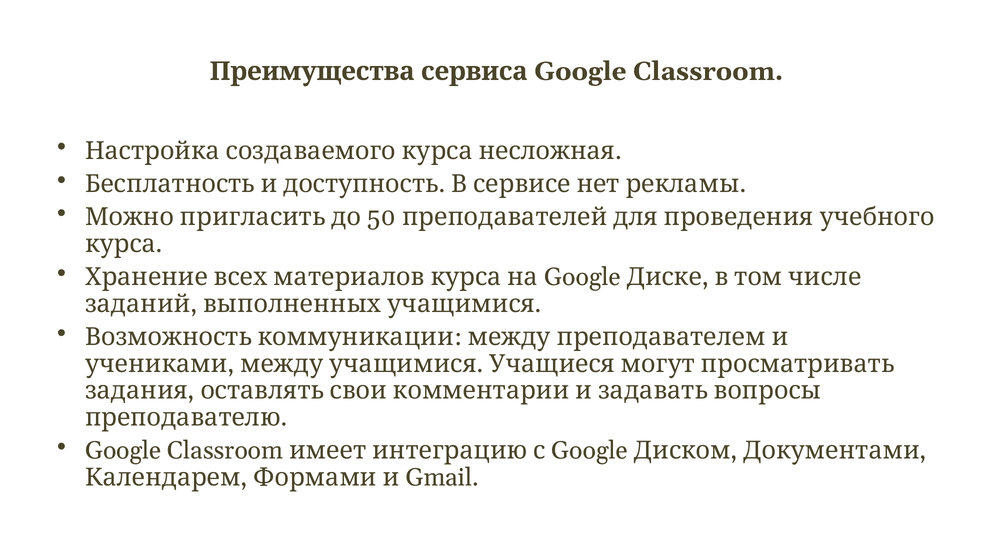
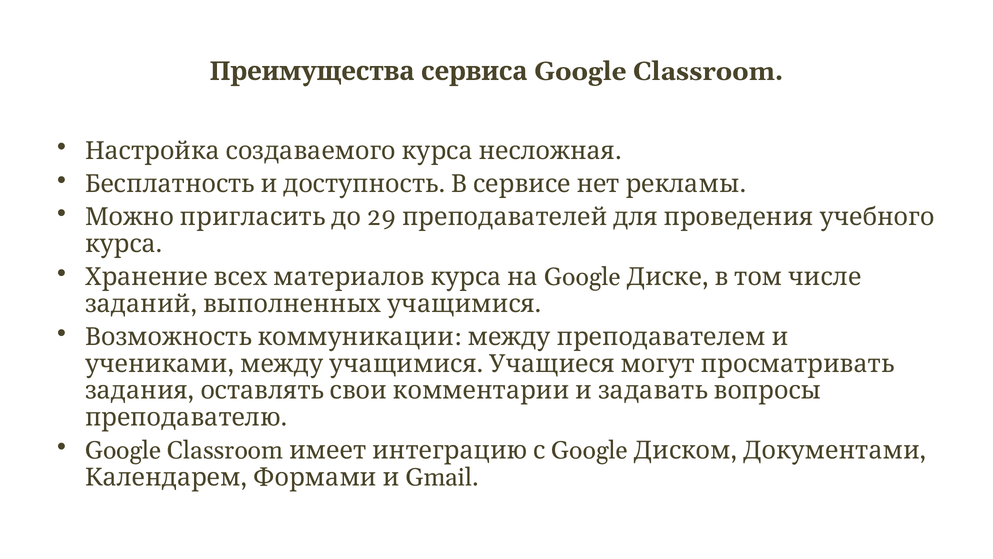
50: 50 -> 29
